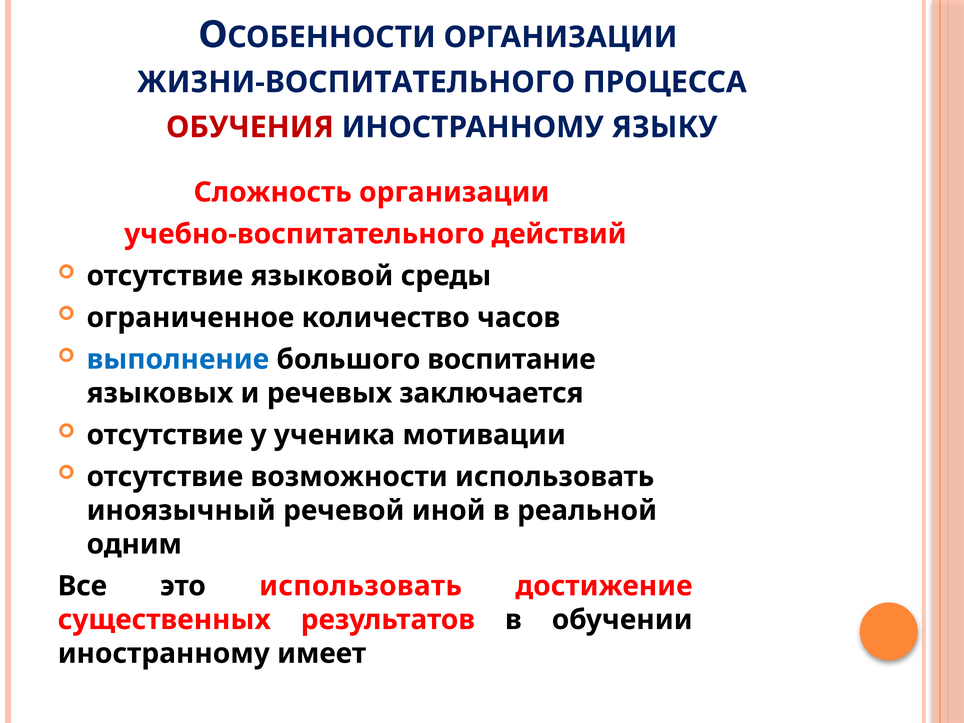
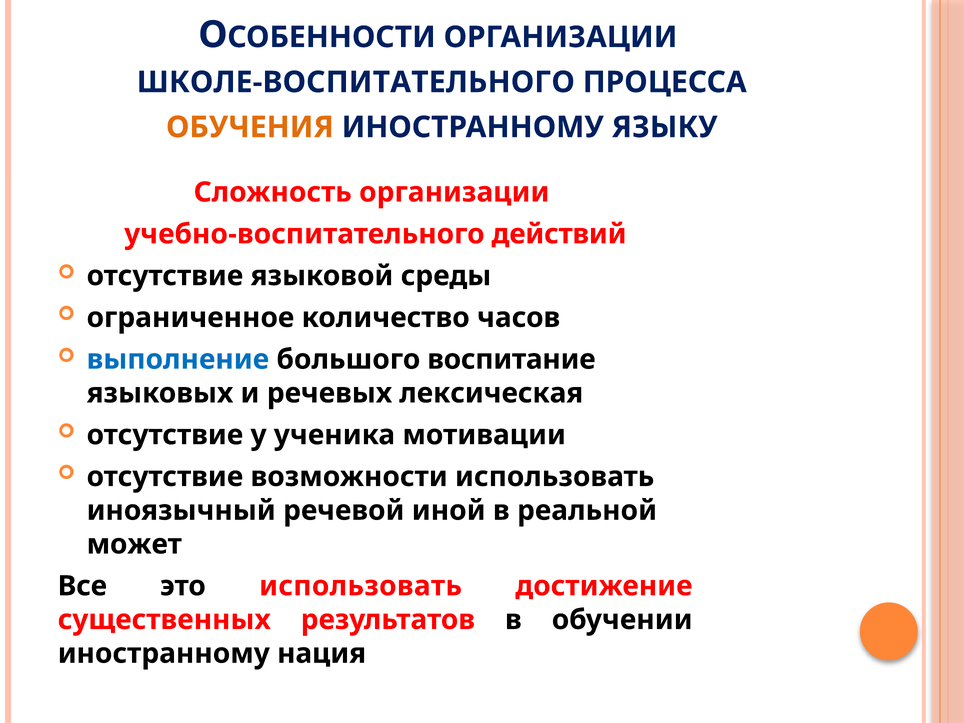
ЖИЗНИ-ВОСПИТАТЕЛЬНОГО: ЖИЗНИ-ВОСПИТАТЕЛЬНОГО -> ШКОЛЕ-ВОСПИТАТЕЛЬНОГО
ОБУЧЕНИЯ colour: red -> orange
заключается: заключается -> лексическая
одним: одним -> может
имеет: имеет -> нация
